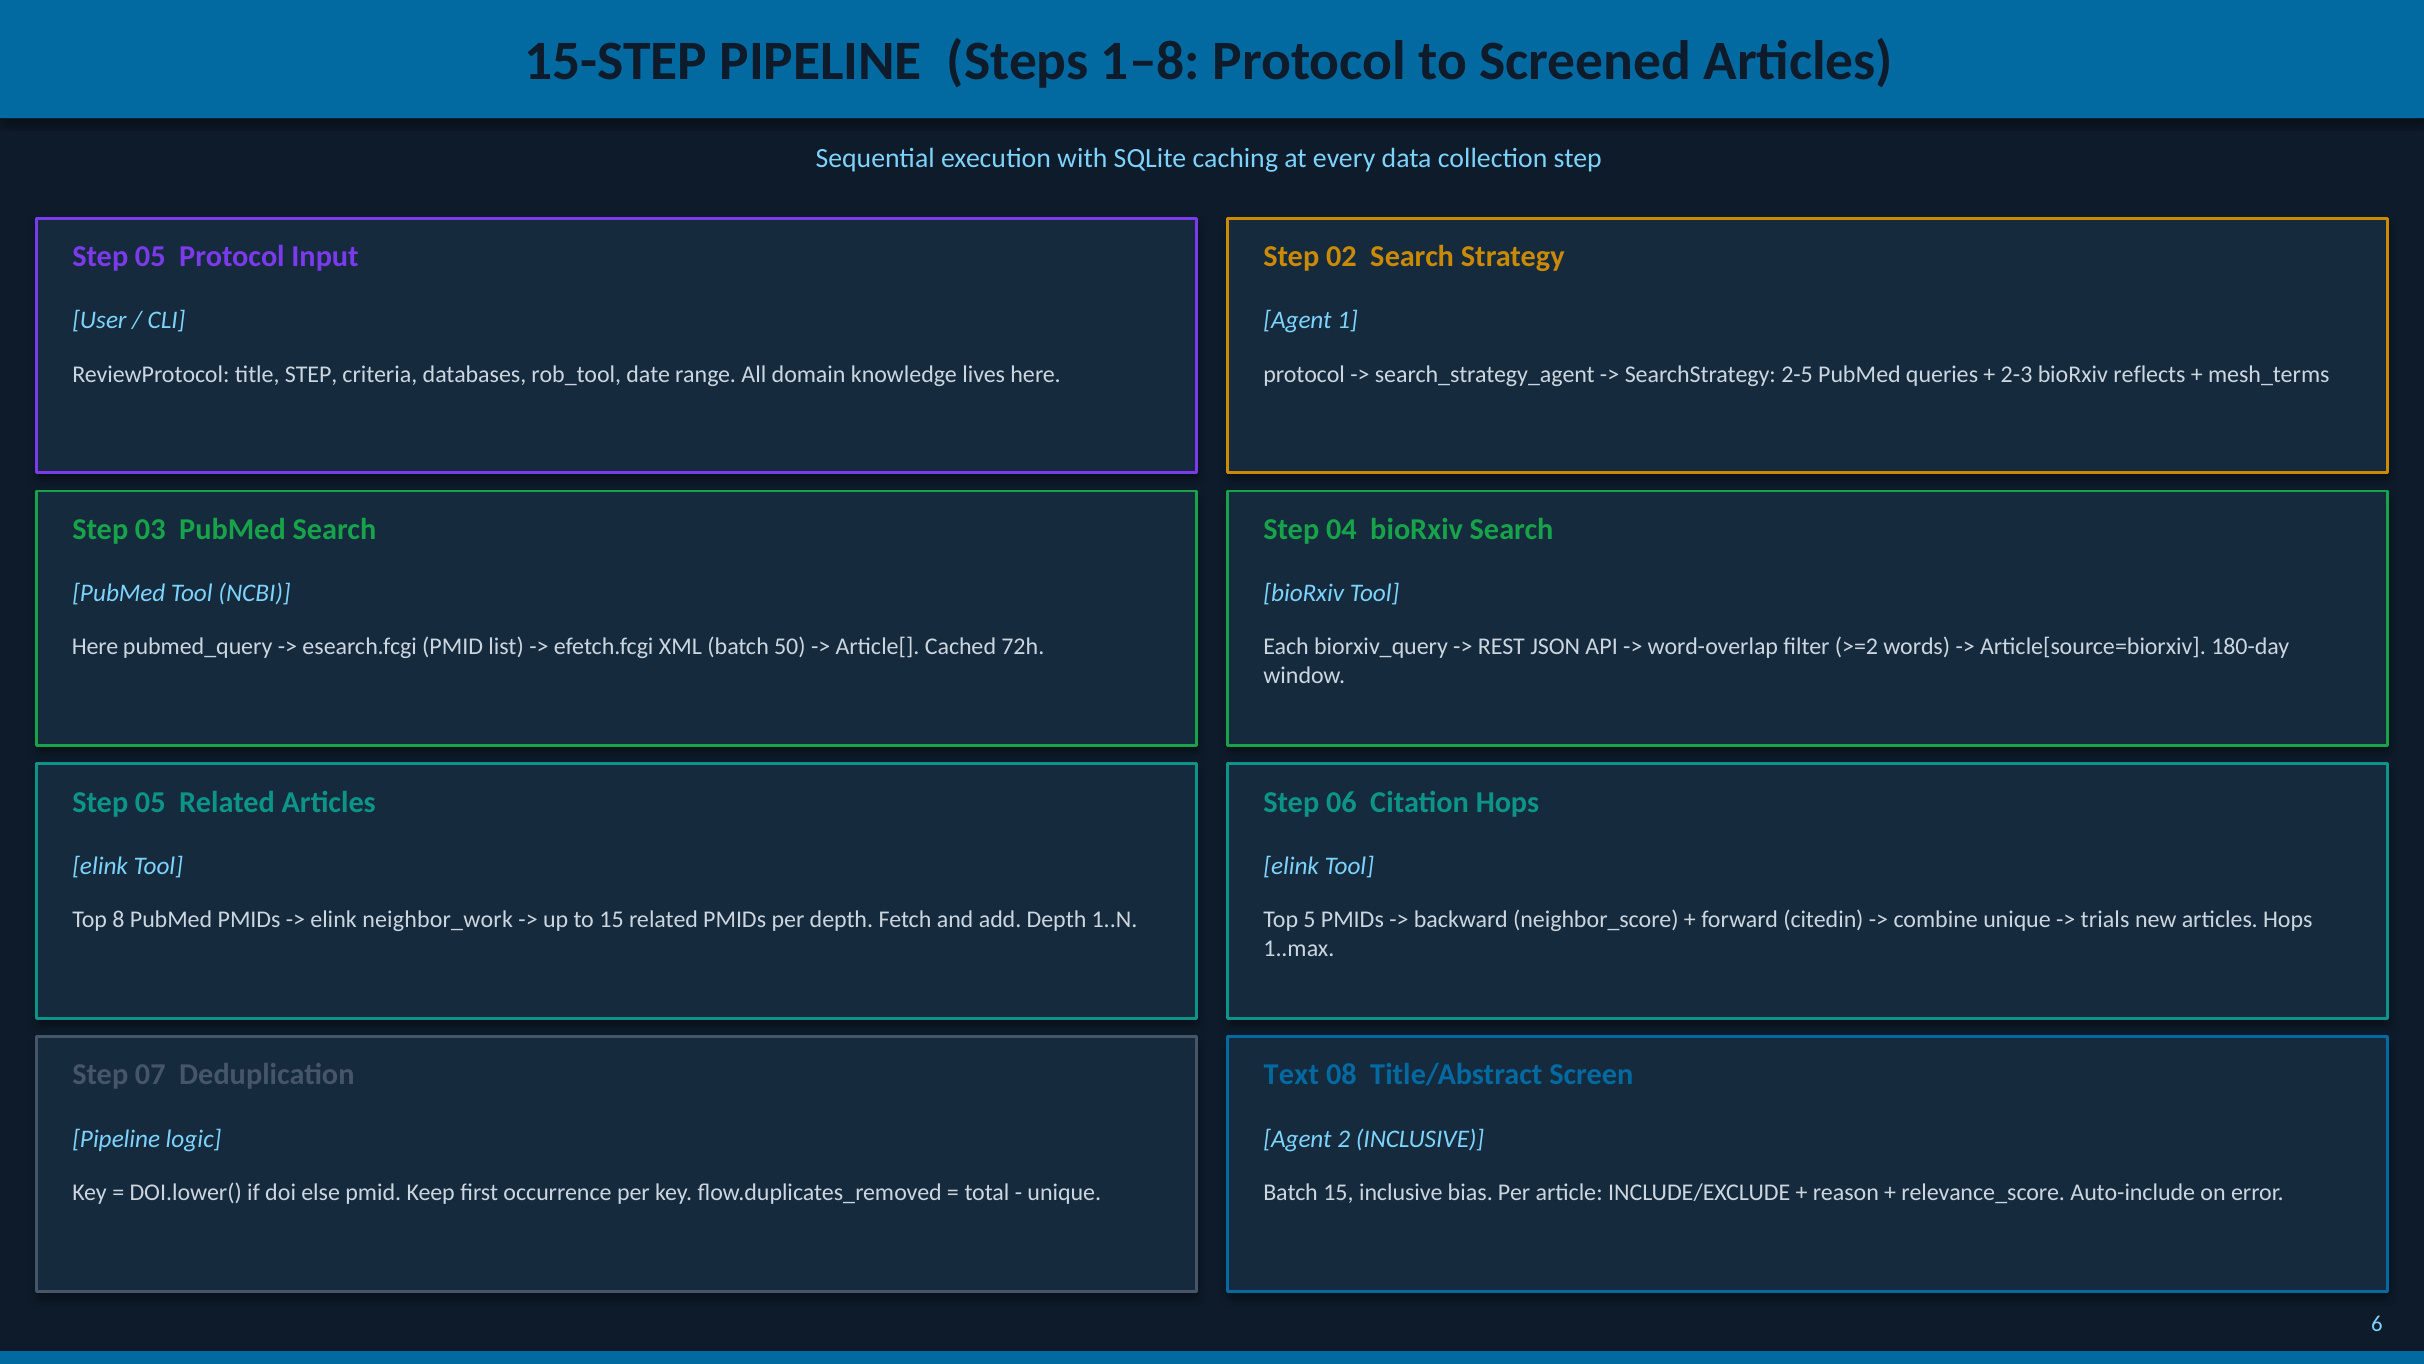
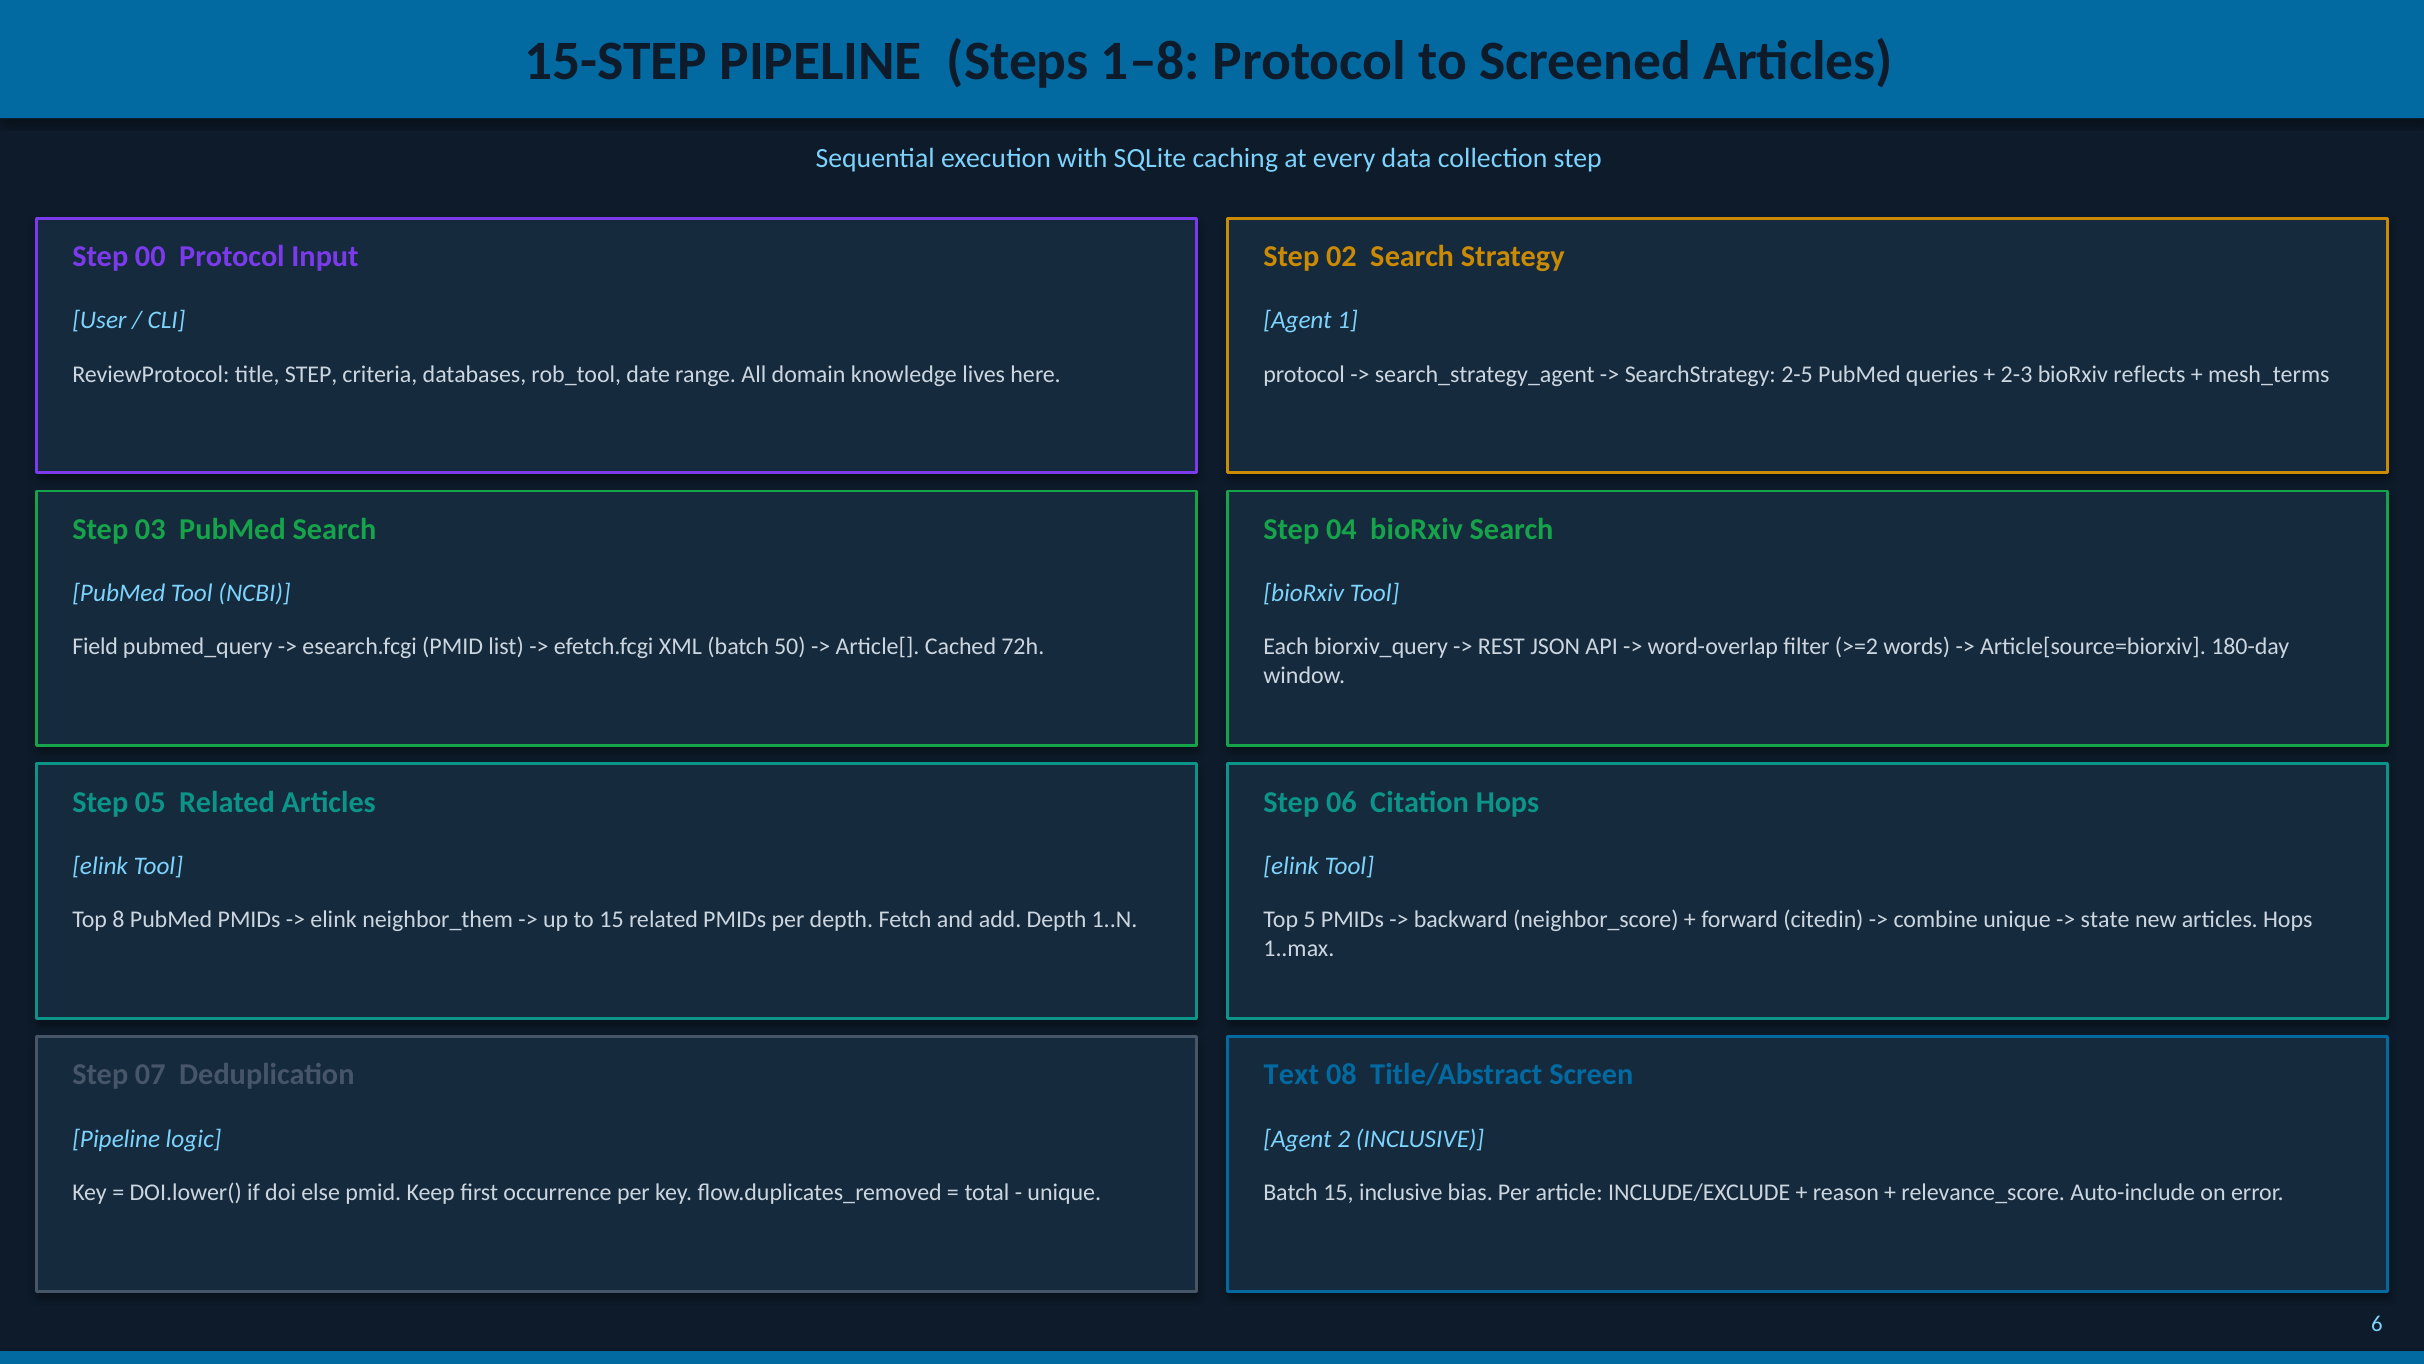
05 at (150, 256): 05 -> 00
Here at (95, 647): Here -> Field
neighbor_work: neighbor_work -> neighbor_them
trials: trials -> state
